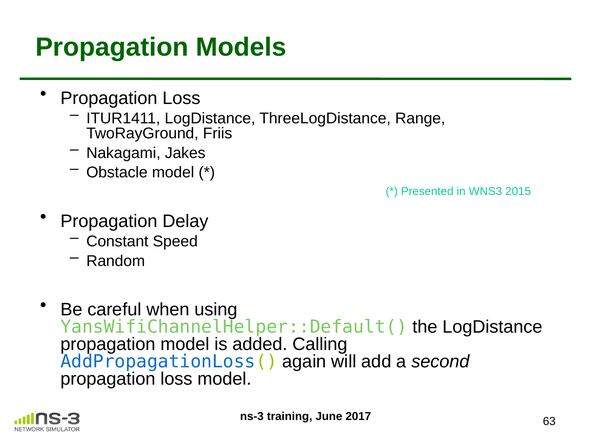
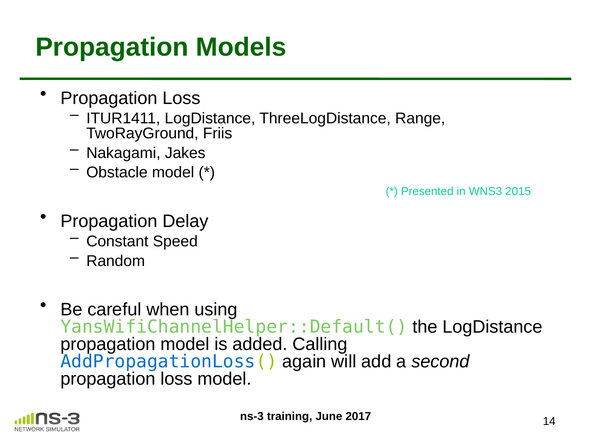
63: 63 -> 14
